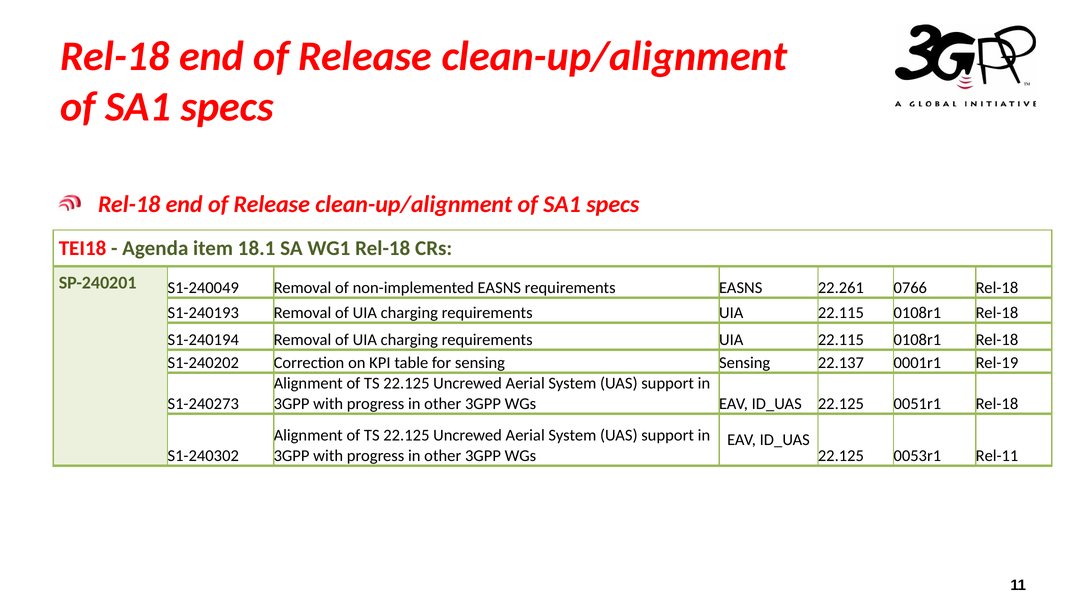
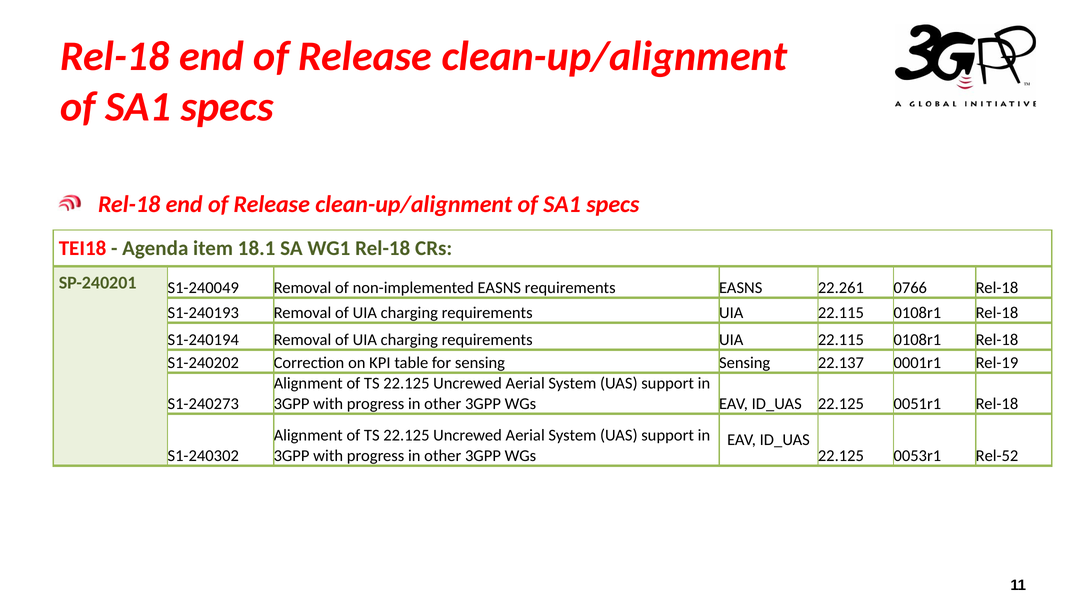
Rel-11: Rel-11 -> Rel-52
